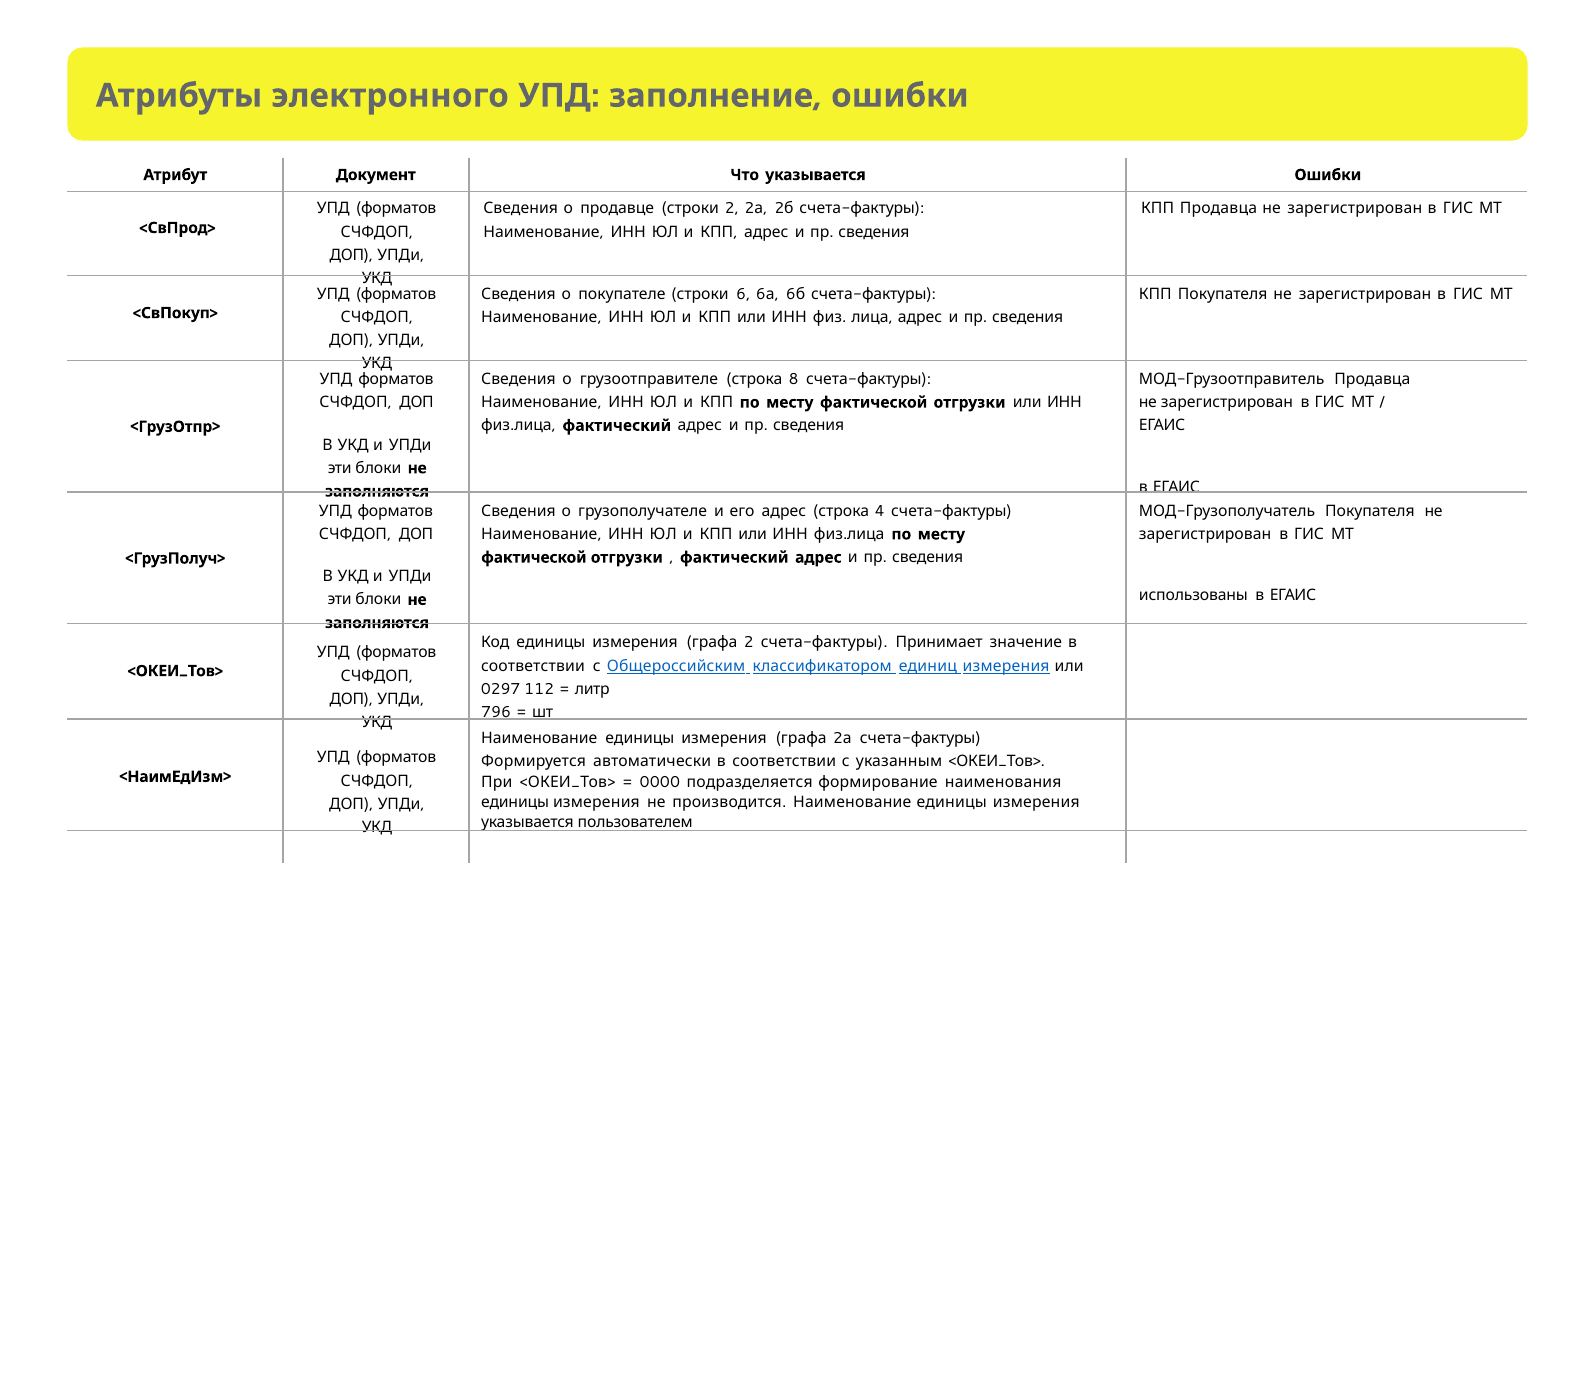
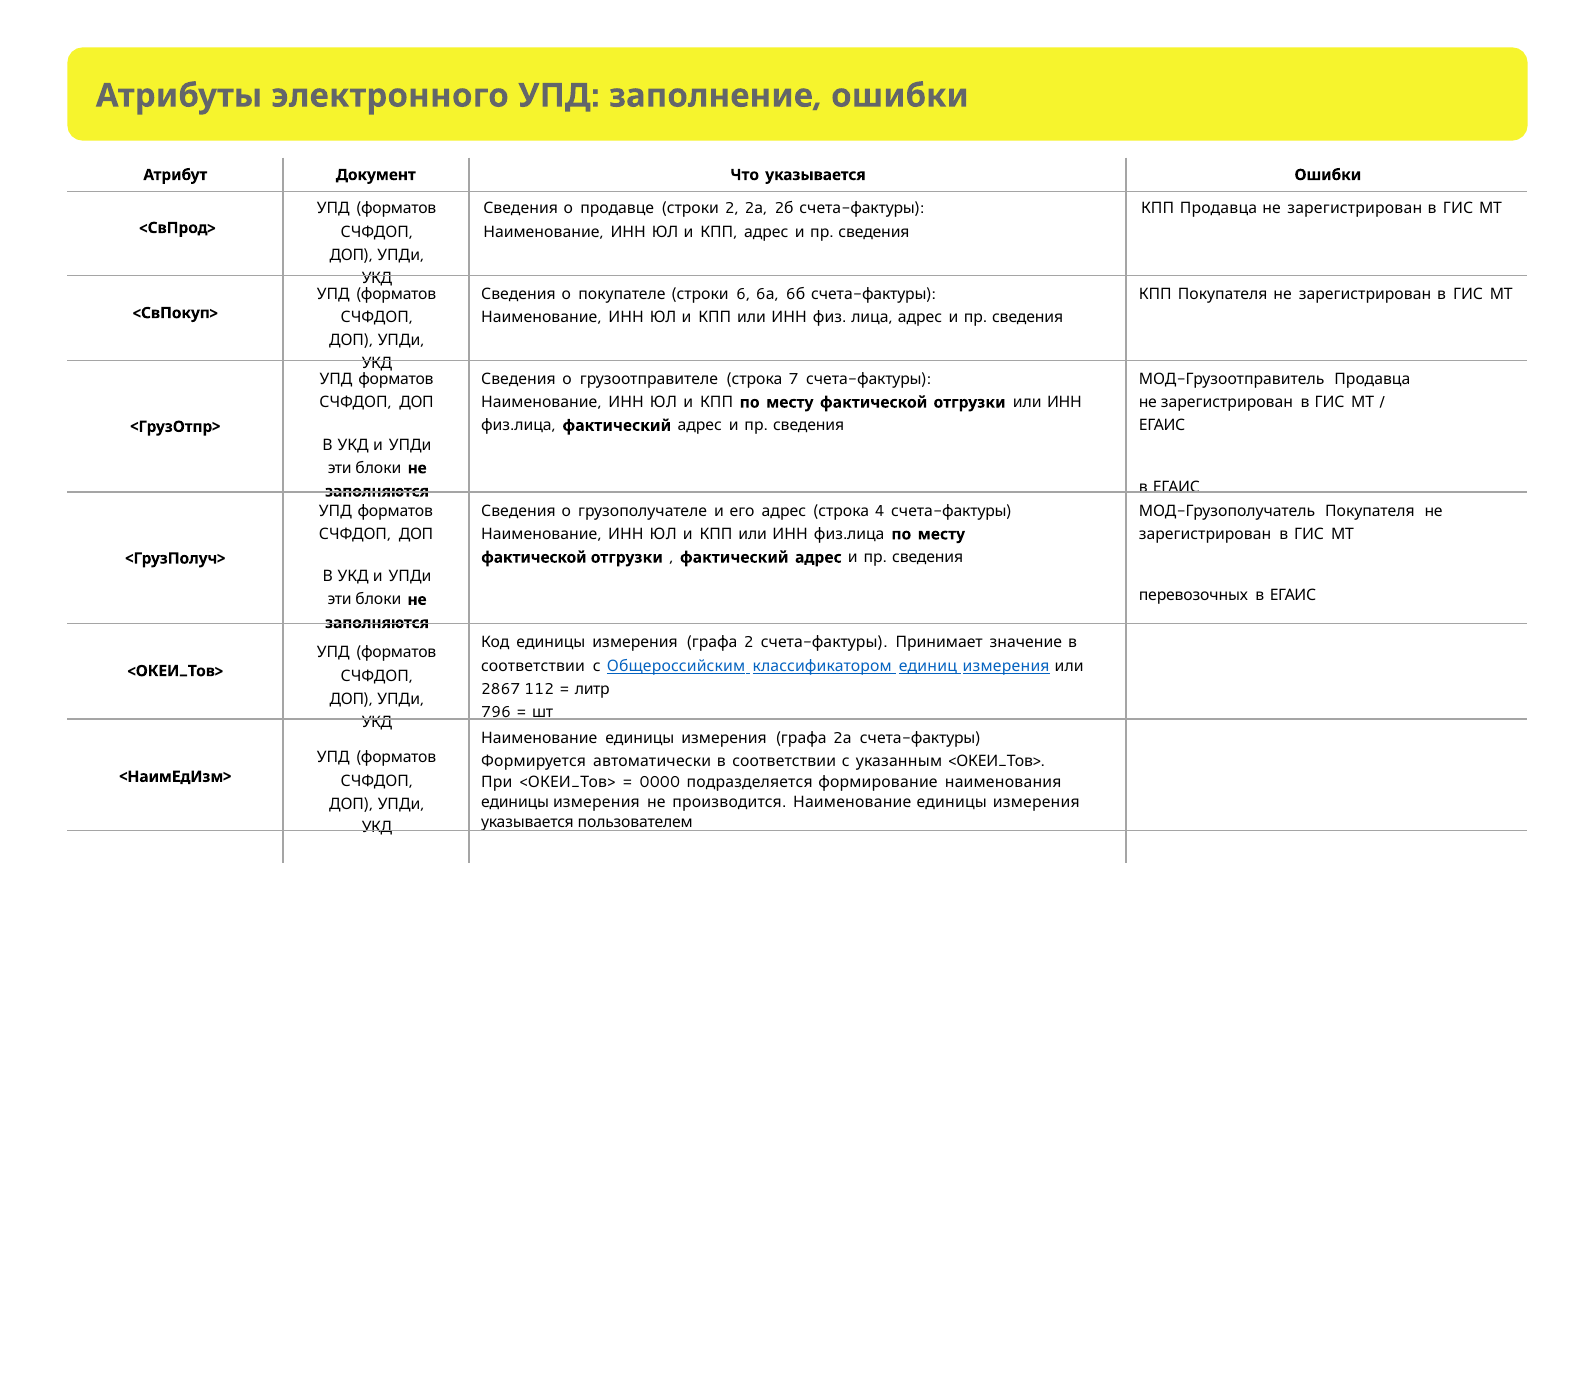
8: 8 -> 7
использованы: использованы -> перевозочных
0297: 0297 -> 2867
